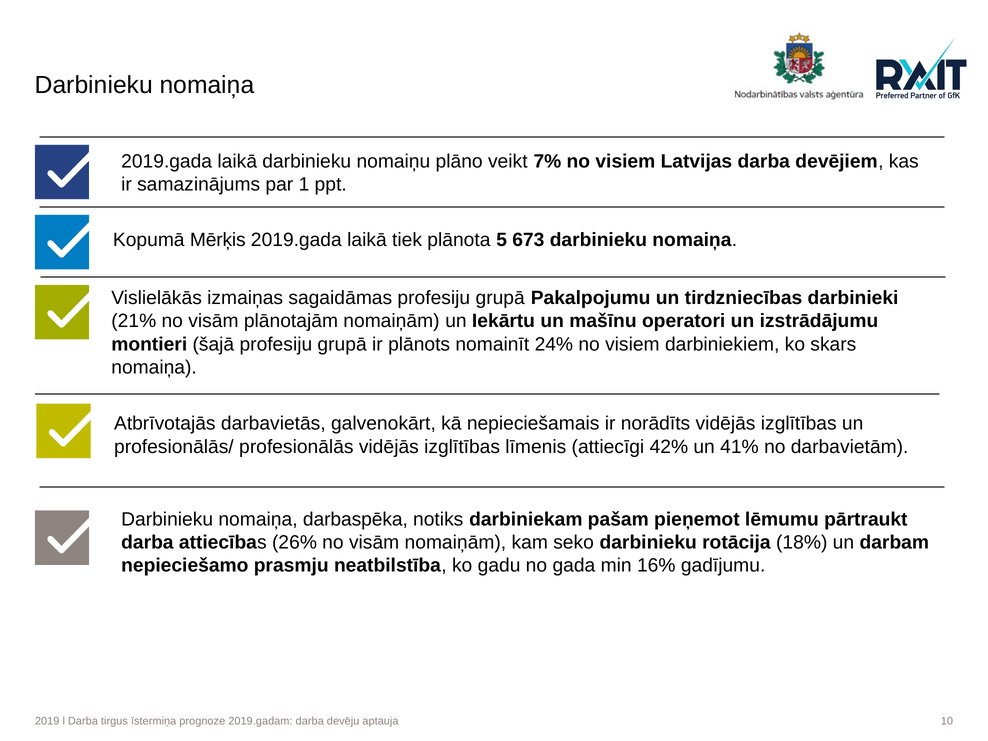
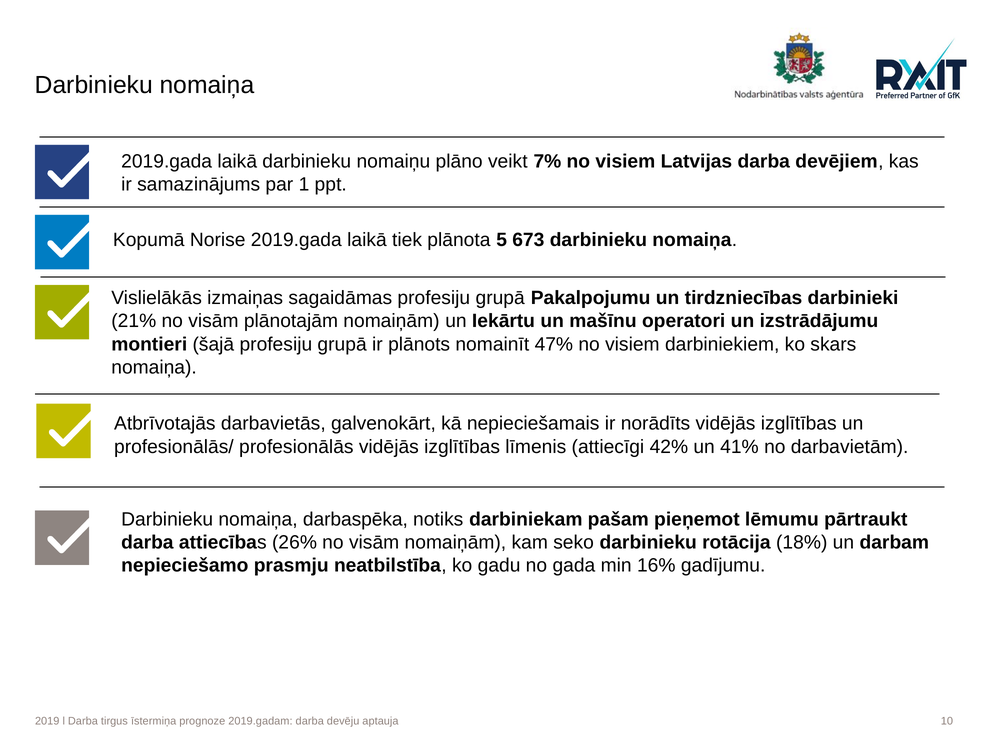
Mērķis: Mērķis -> Norise
24%: 24% -> 47%
